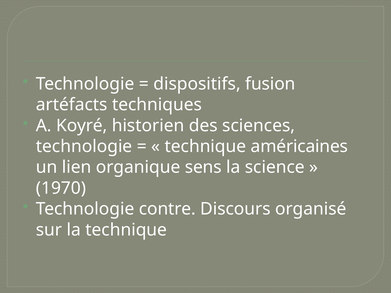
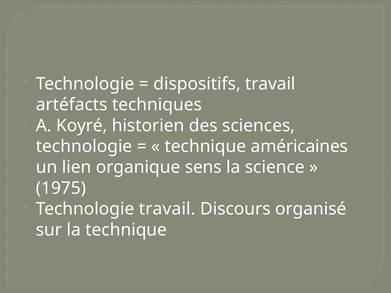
dispositifs fusion: fusion -> travail
1970: 1970 -> 1975
Technologie contre: contre -> travail
